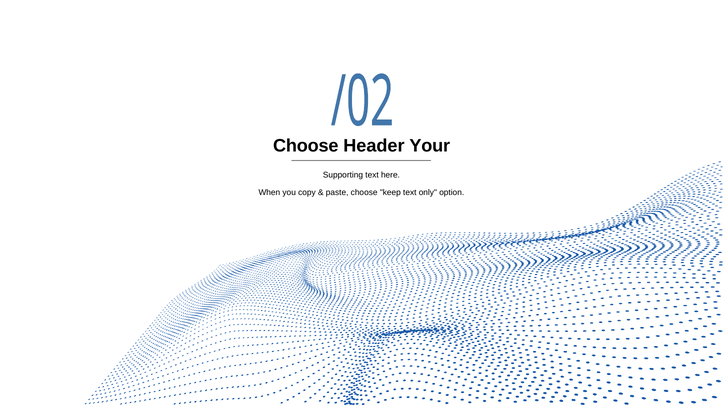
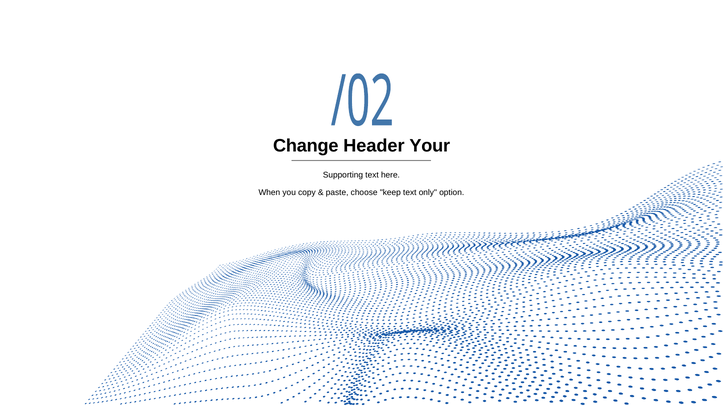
Choose at (306, 146): Choose -> Change
